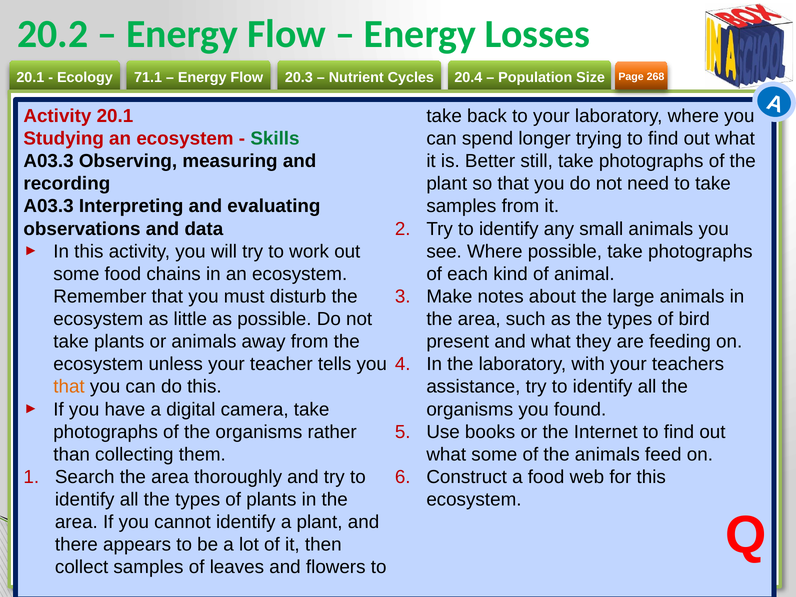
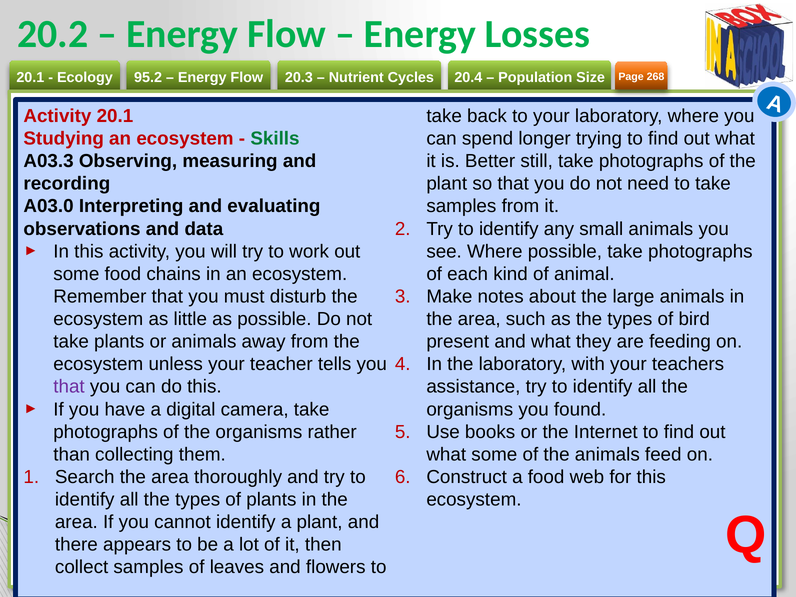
71.1: 71.1 -> 95.2
A03.3 at (49, 206): A03.3 -> A03.0
that at (69, 387) colour: orange -> purple
